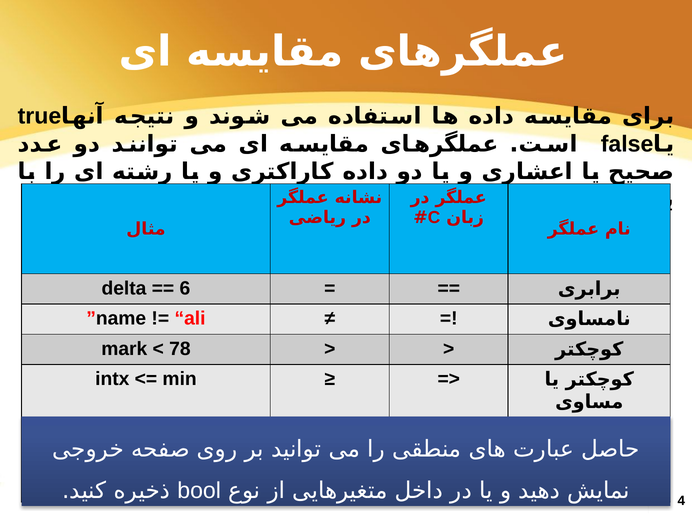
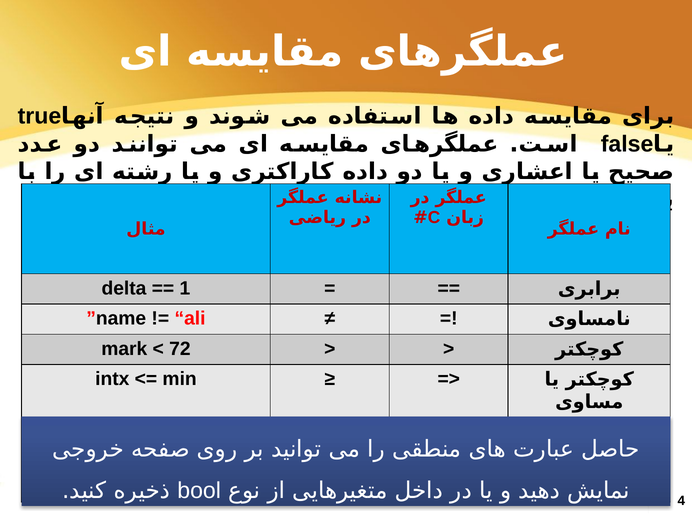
6: 6 -> 1
78: 78 -> 72
